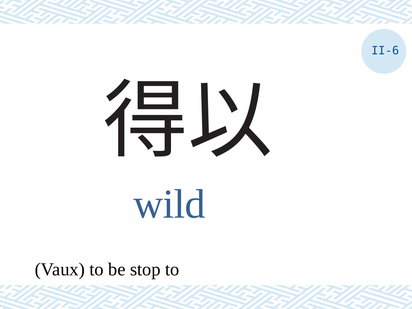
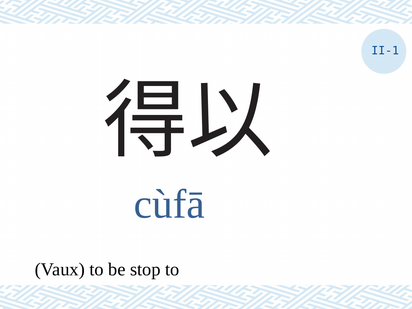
II-6: II-6 -> II-1
wild: wild -> cùfā
